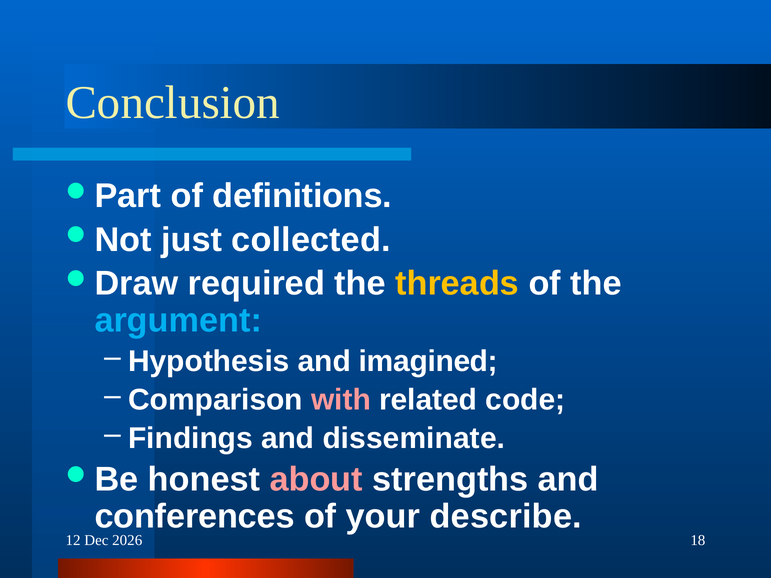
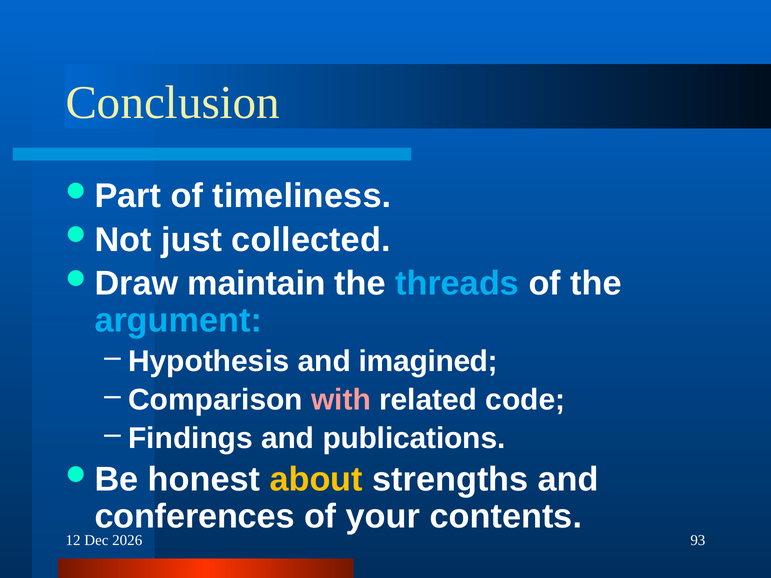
definitions: definitions -> timeliness
required: required -> maintain
threads colour: yellow -> light blue
disseminate: disseminate -> publications
about colour: pink -> yellow
describe: describe -> contents
18: 18 -> 93
